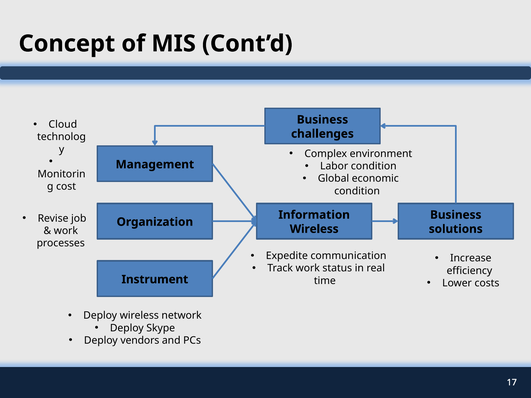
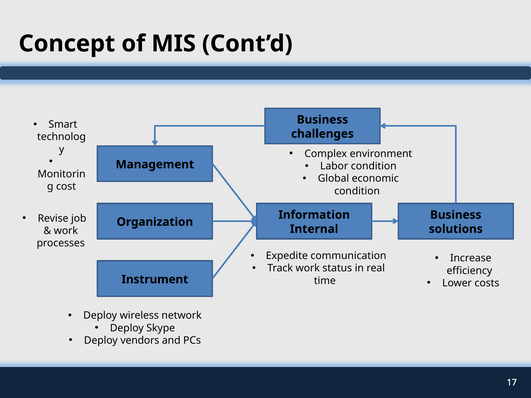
Cloud: Cloud -> Smart
Wireless at (314, 229): Wireless -> Internal
